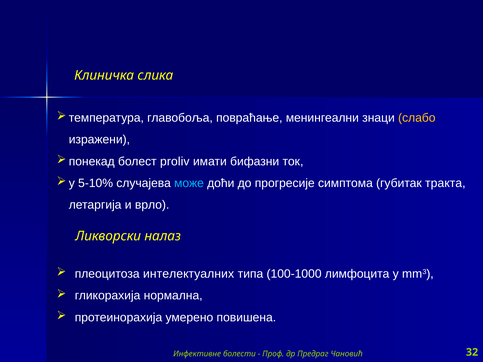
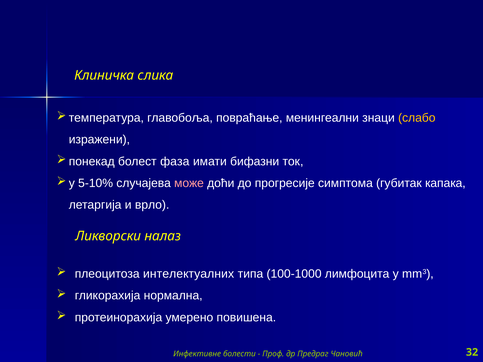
proliv: proliv -> фаза
може colour: light blue -> pink
тракта: тракта -> капака
